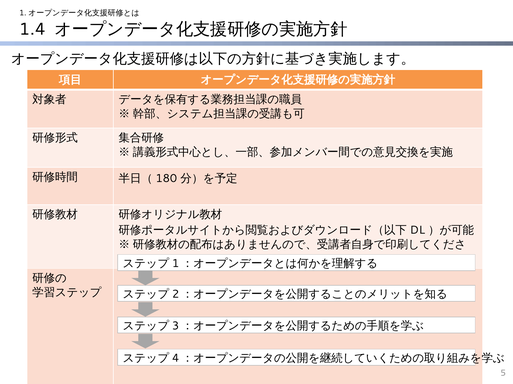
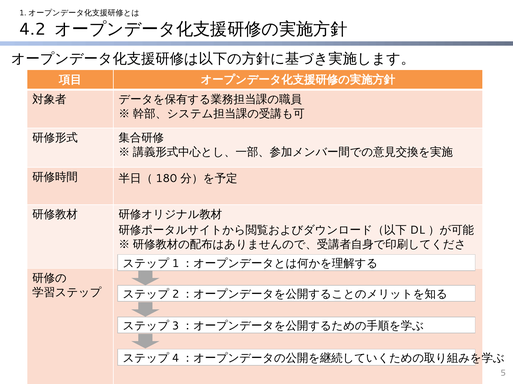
1.4: 1.4 -> 4.2
